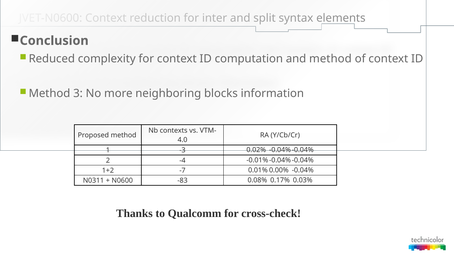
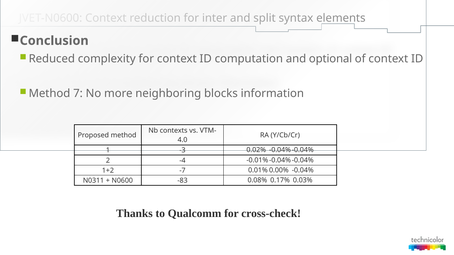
and method: method -> optional
3: 3 -> 7
